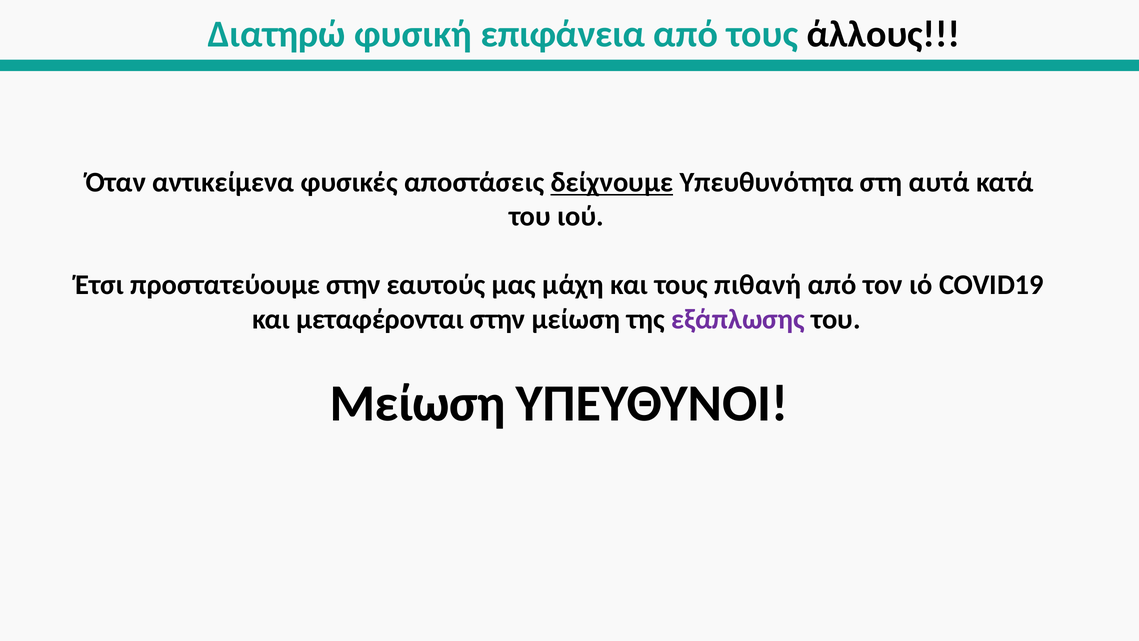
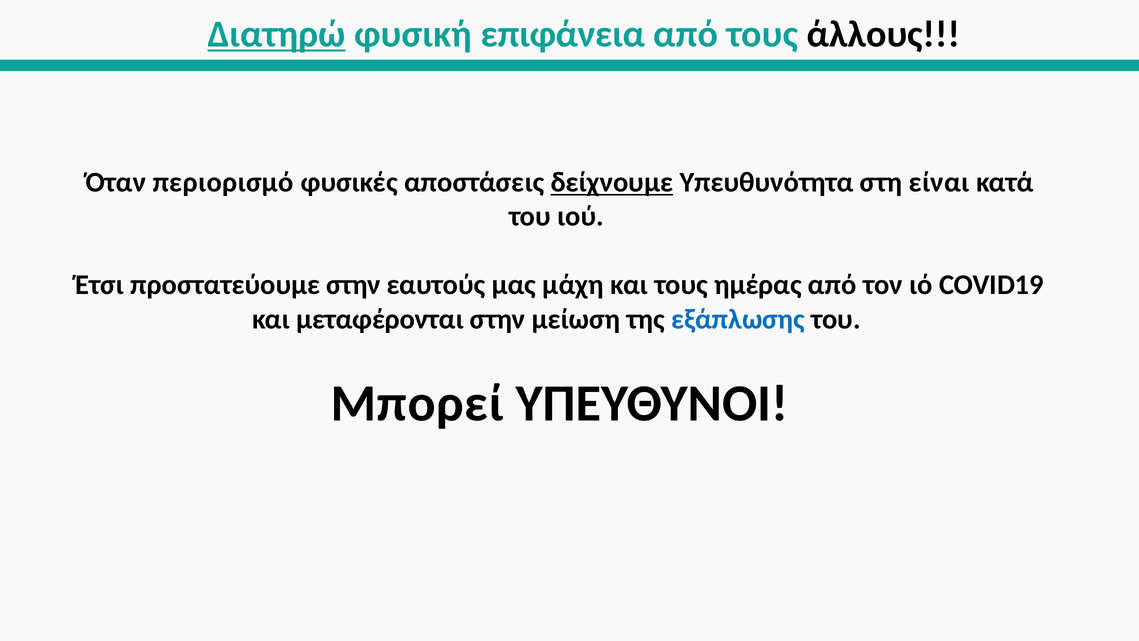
Διατηρώ underline: none -> present
αντικείμενα: αντικείμενα -> περιορισμό
αυτά: αυτά -> είναι
πιθανή: πιθανή -> ημέρας
εξάπλωσης colour: purple -> blue
Μείωση at (418, 403): Μείωση -> Μπορεί
